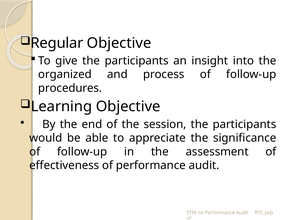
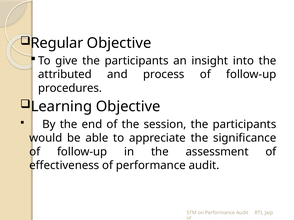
organized: organized -> attributed
